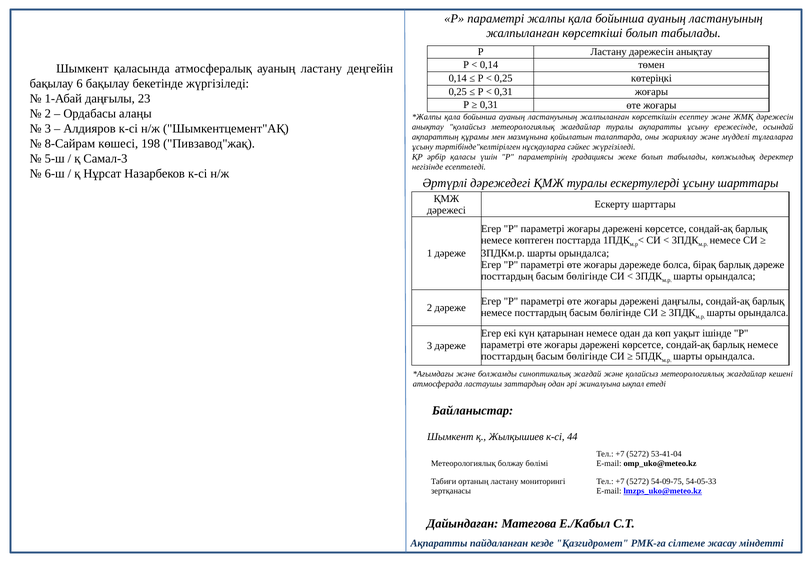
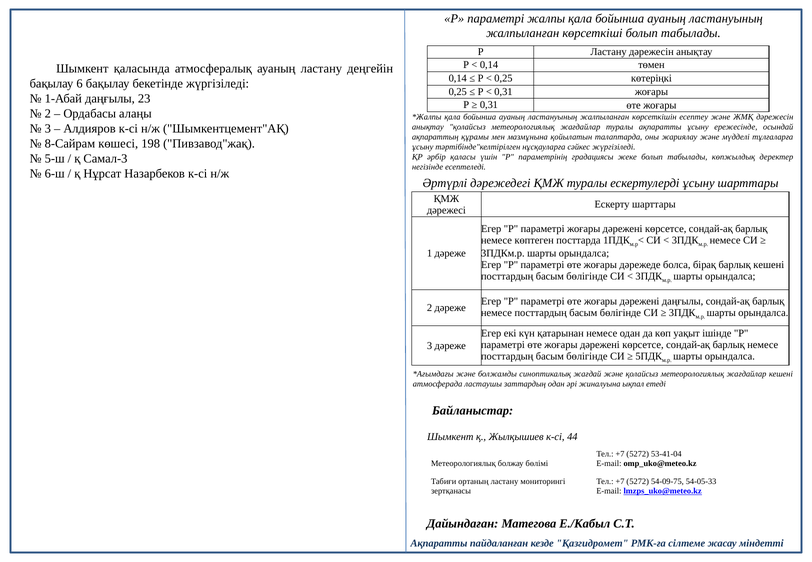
барлық дәреже: дәреже -> кешені
